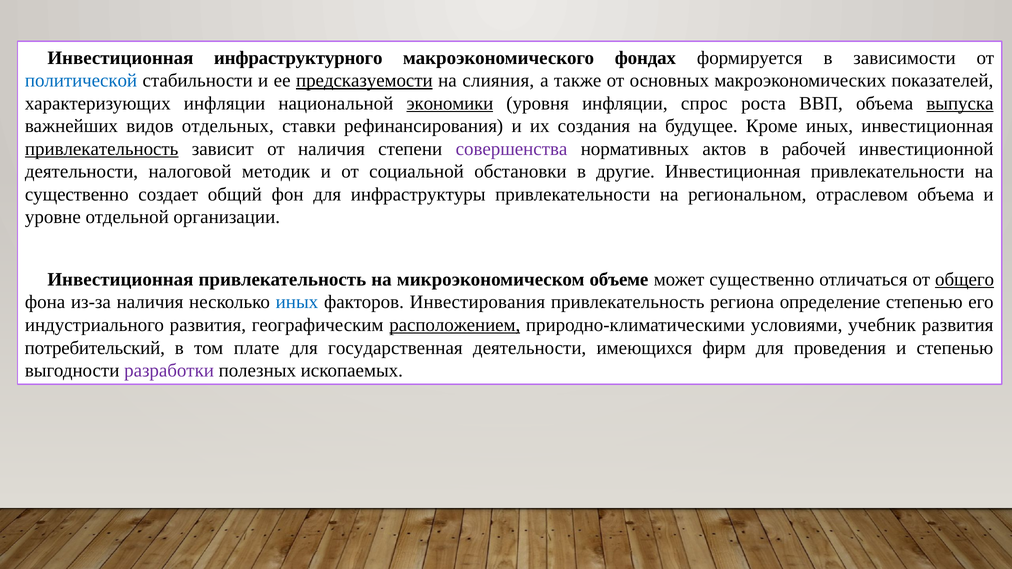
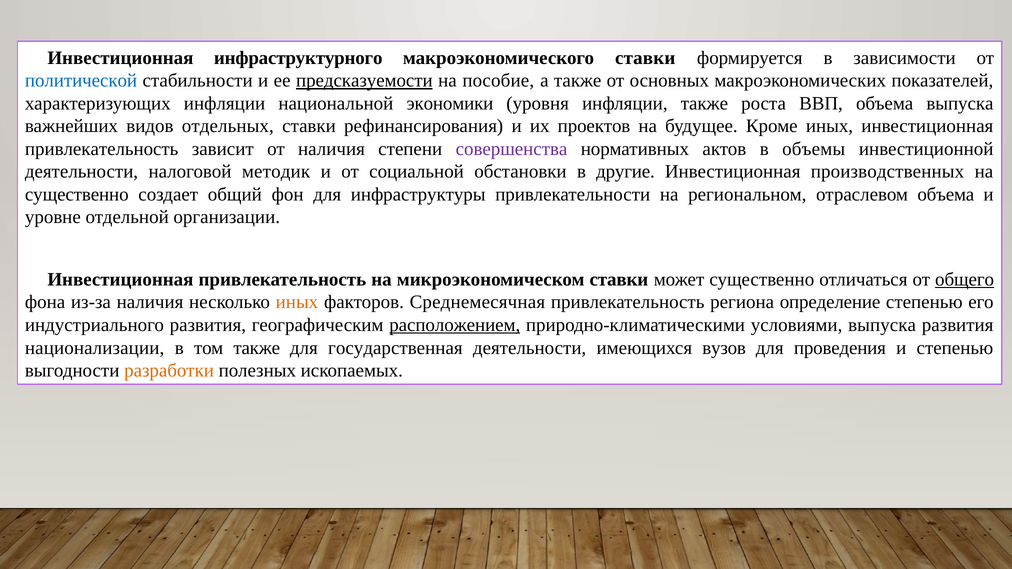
макроэкономического фондах: фондах -> ставки
слияния: слияния -> пособие
экономики underline: present -> none
инфляции спрос: спрос -> также
выпуска at (960, 103) underline: present -> none
создания: создания -> проектов
привлекательность at (102, 149) underline: present -> none
рабочей: рабочей -> объемы
Инвестиционная привлекательности: привлекательности -> производственных
микроэкономическом объеме: объеме -> ставки
иных at (297, 302) colour: blue -> orange
Инвестирования: Инвестирования -> Среднемесячная
условиями учебник: учебник -> выпуска
потребительский: потребительский -> национализации
том плате: плате -> также
фирм: фирм -> вузов
разработки colour: purple -> orange
